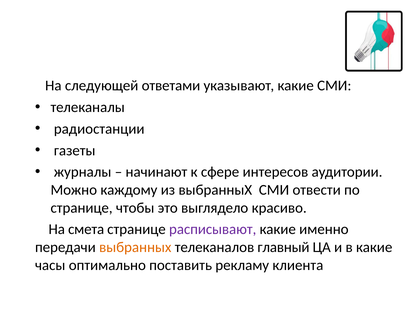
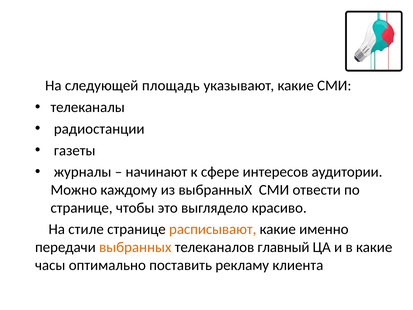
ответами: ответами -> площадь
смета: смета -> стиле
расписывают colour: purple -> orange
